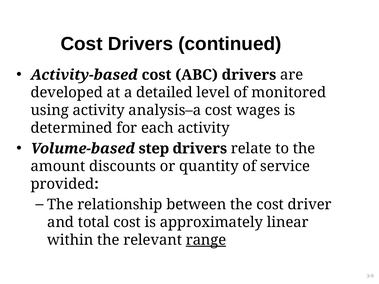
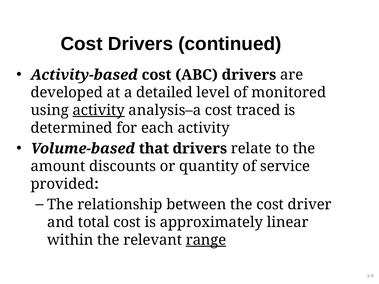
activity at (99, 110) underline: none -> present
wages: wages -> traced
step: step -> that
